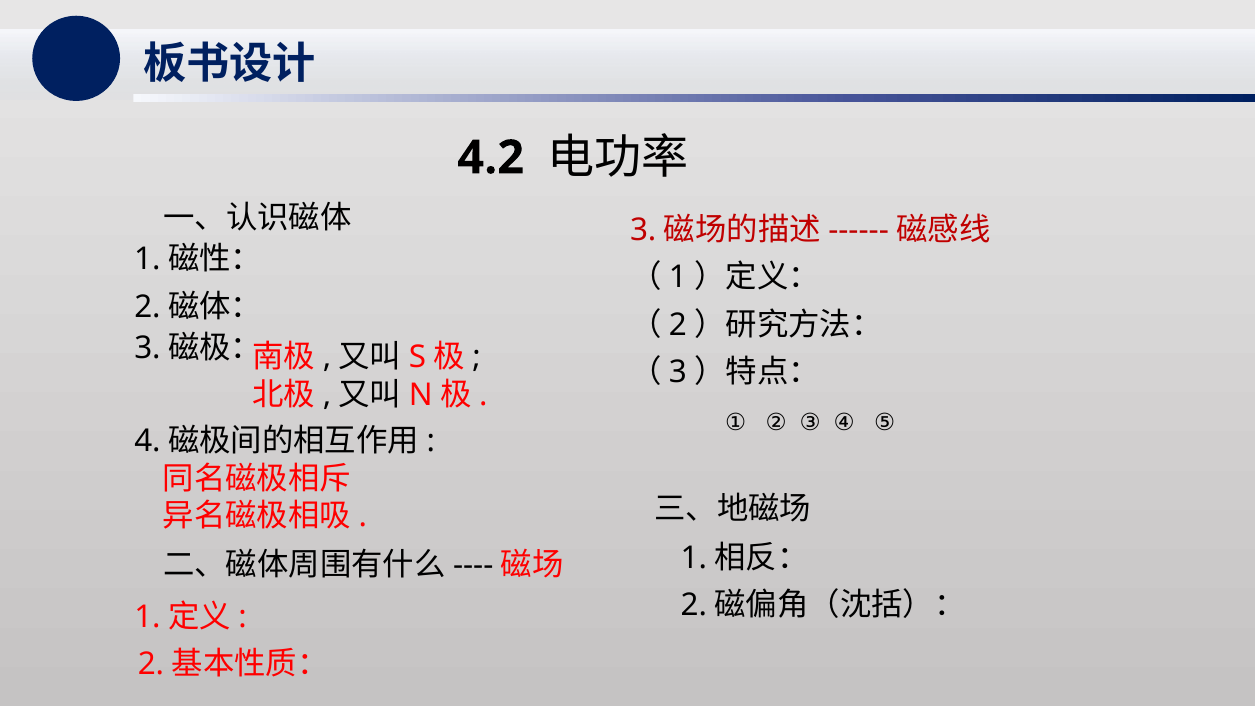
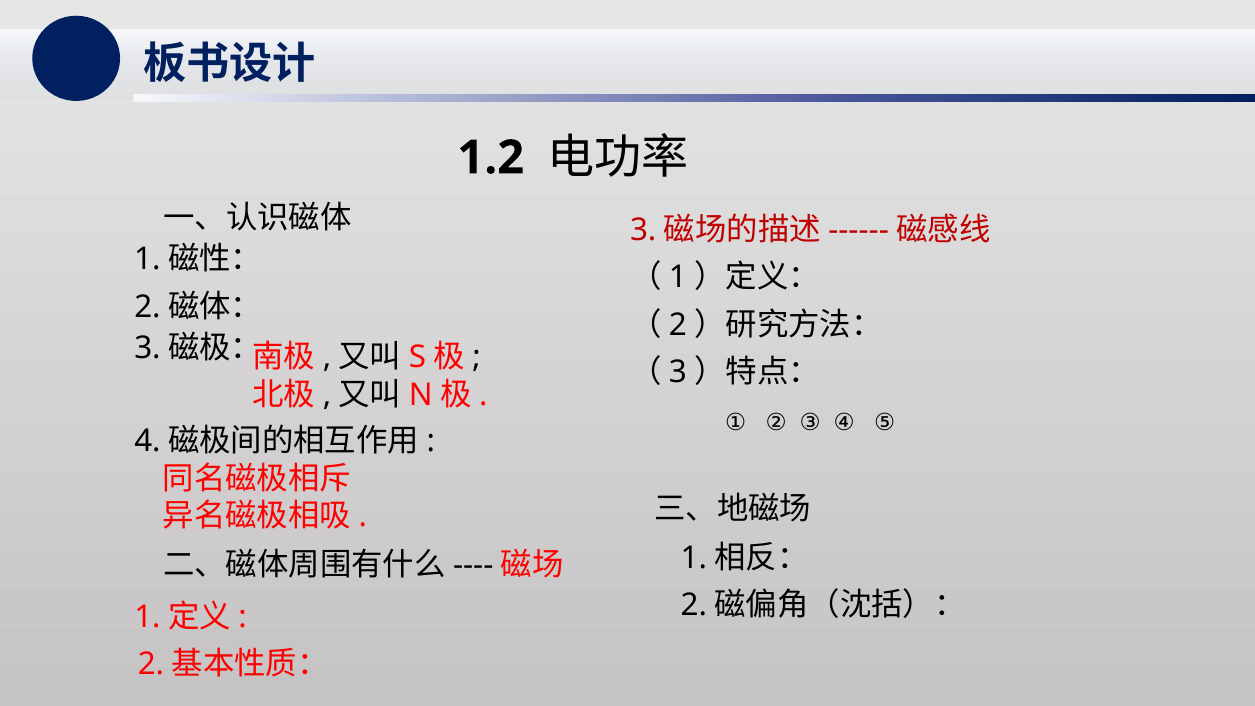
4.2: 4.2 -> 1.2
